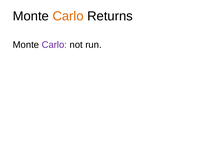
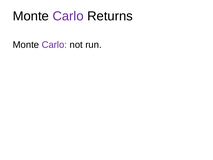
Carlo at (68, 16) colour: orange -> purple
